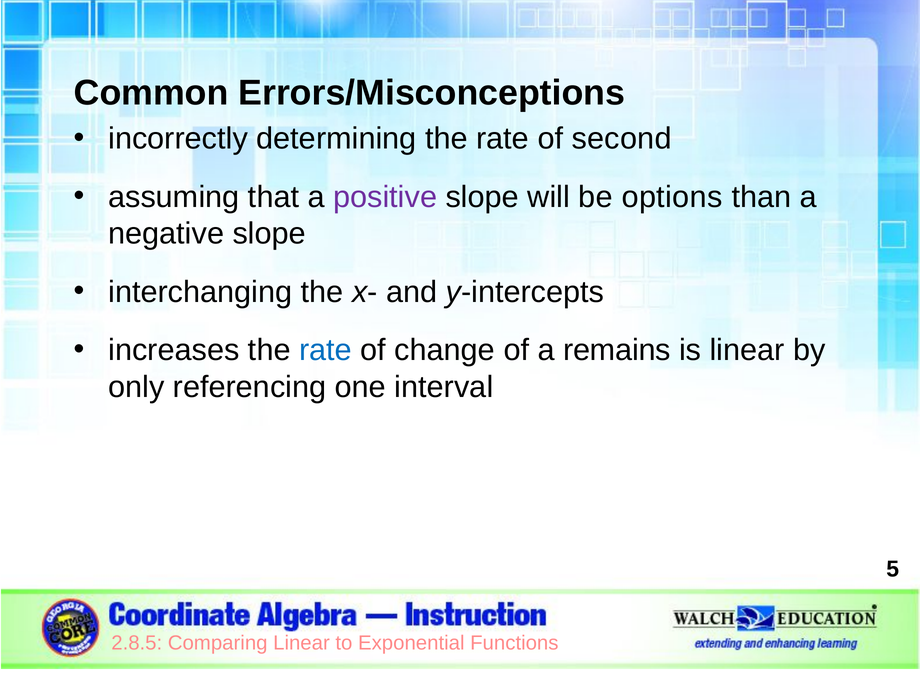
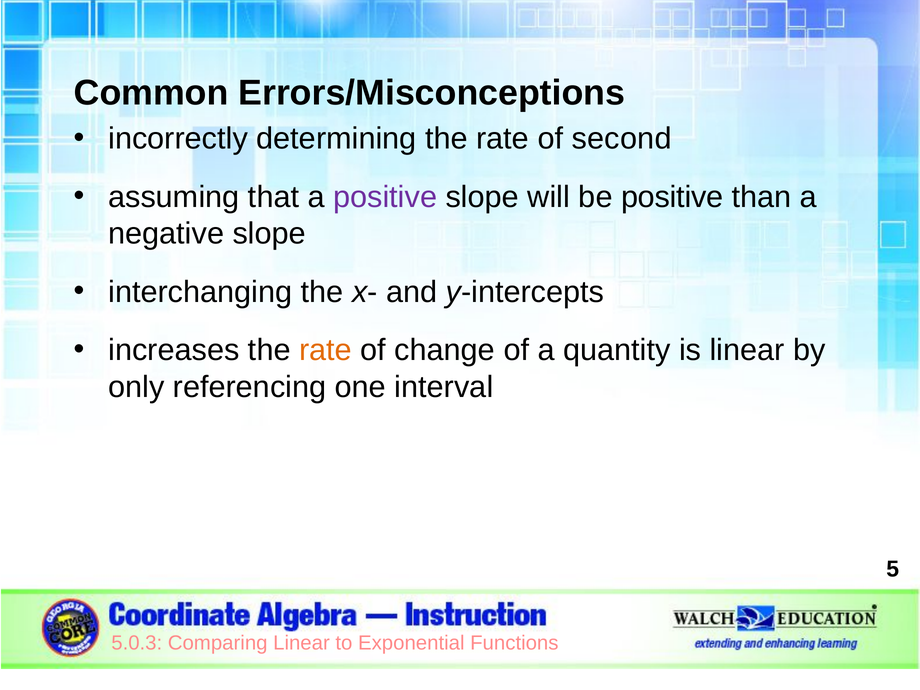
be options: options -> positive
rate at (326, 350) colour: blue -> orange
remains: remains -> quantity
2.8.5: 2.8.5 -> 5.0.3
